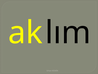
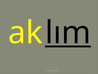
lım underline: none -> present
